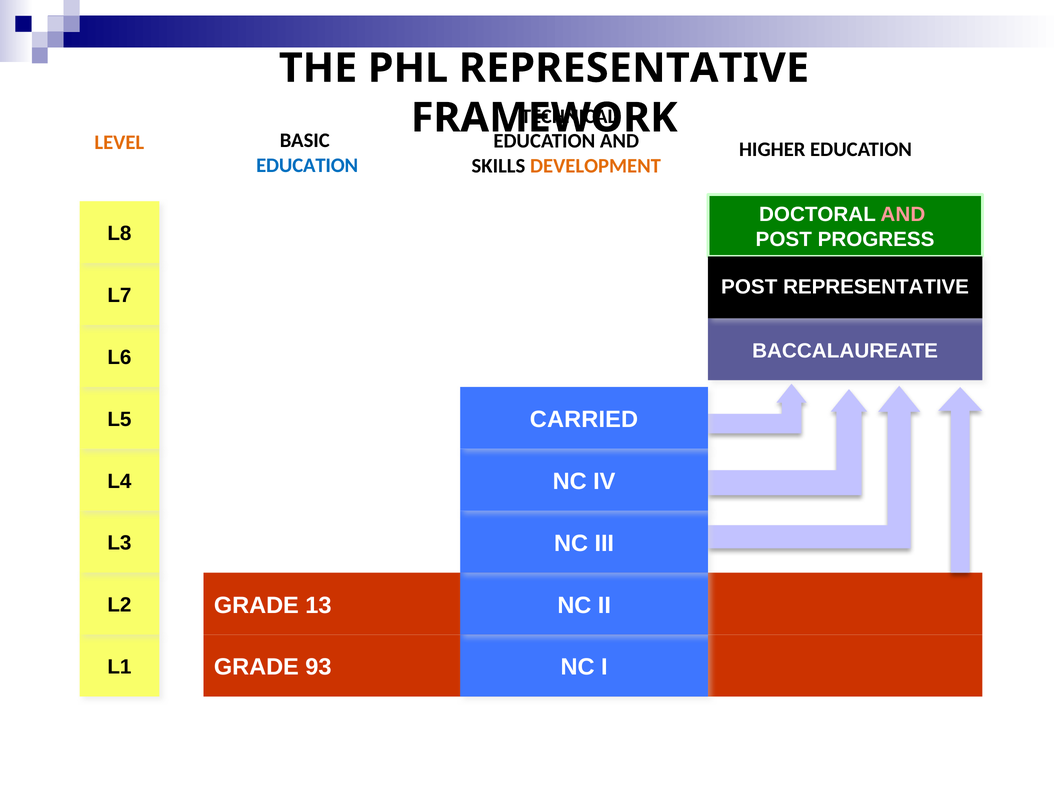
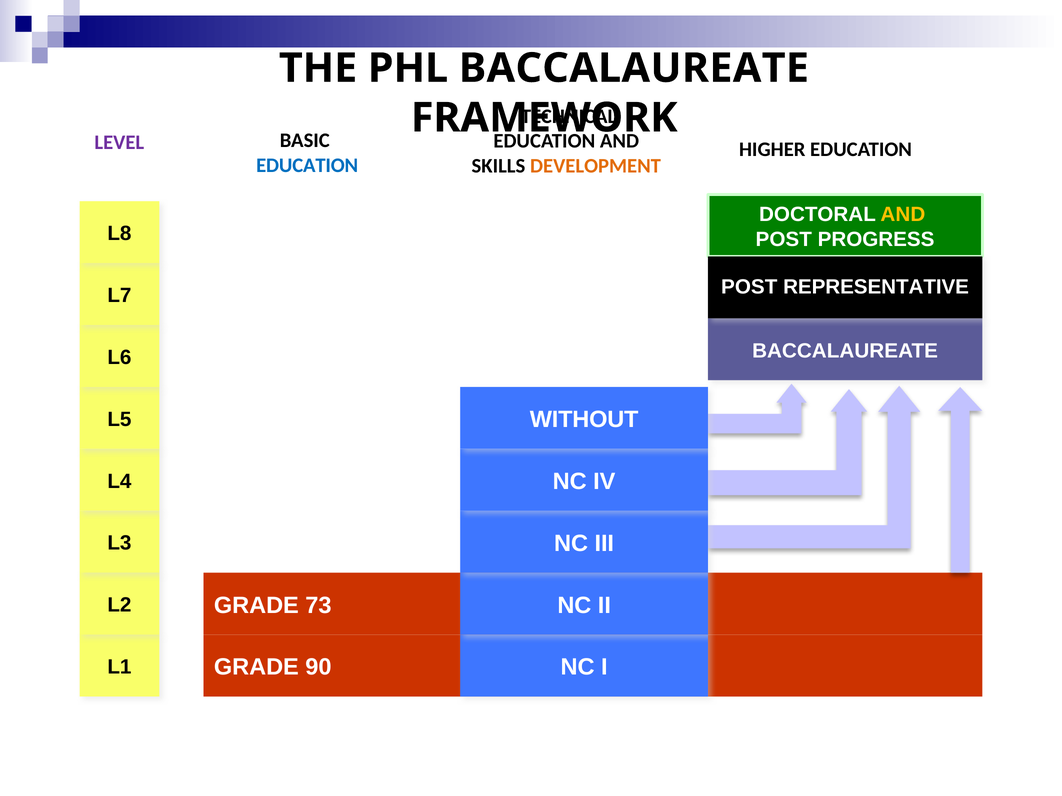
PHL REPRESENTATIVE: REPRESENTATIVE -> BACCALAUREATE
LEVEL colour: orange -> purple
AND at (903, 215) colour: pink -> yellow
CARRIED: CARRIED -> WITHOUT
13: 13 -> 73
93: 93 -> 90
